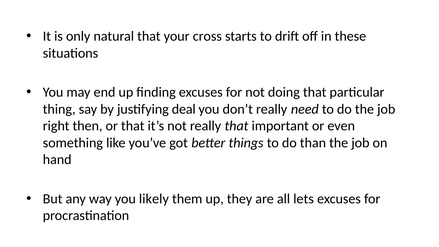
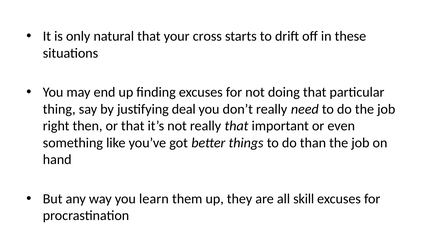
likely: likely -> learn
lets: lets -> skill
